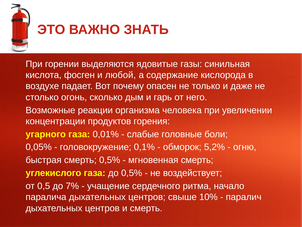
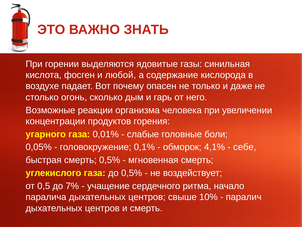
5,2%: 5,2% -> 4,1%
огню: огню -> себе
